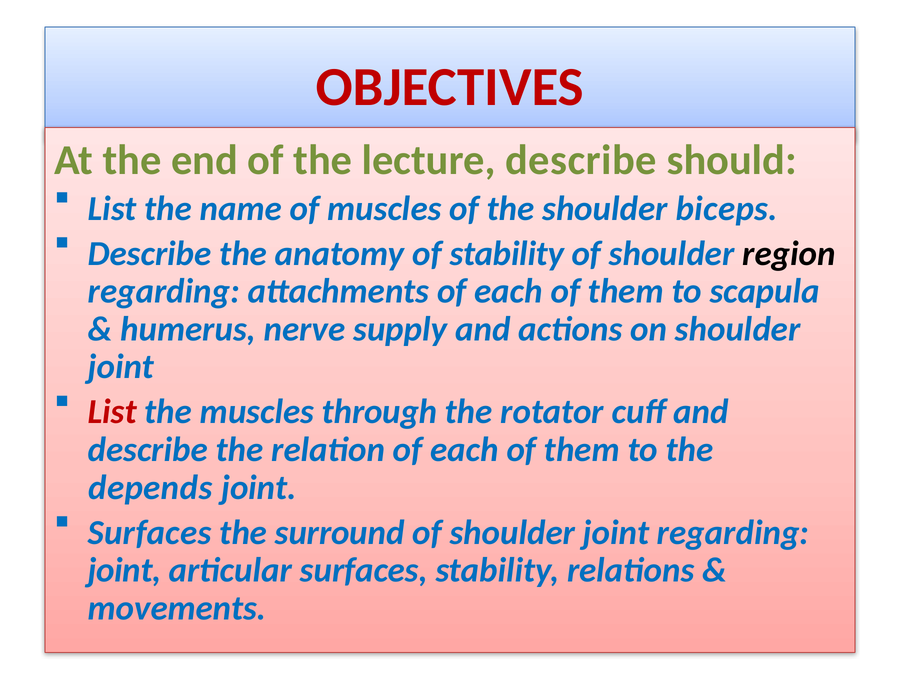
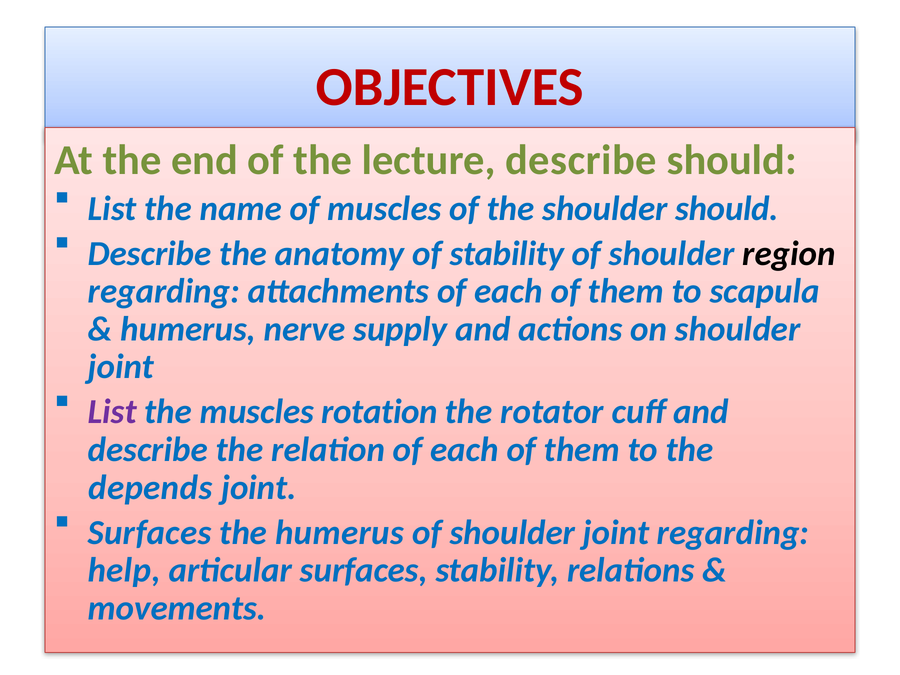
shoulder biceps: biceps -> should
List at (112, 412) colour: red -> purple
through: through -> rotation
the surround: surround -> humerus
joint at (124, 570): joint -> help
